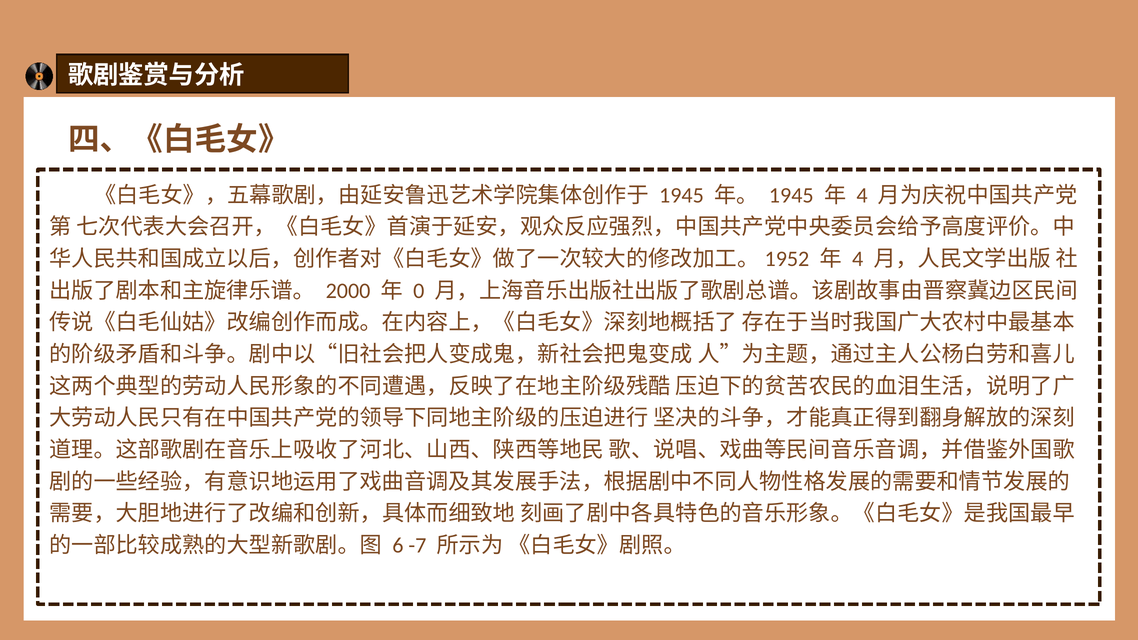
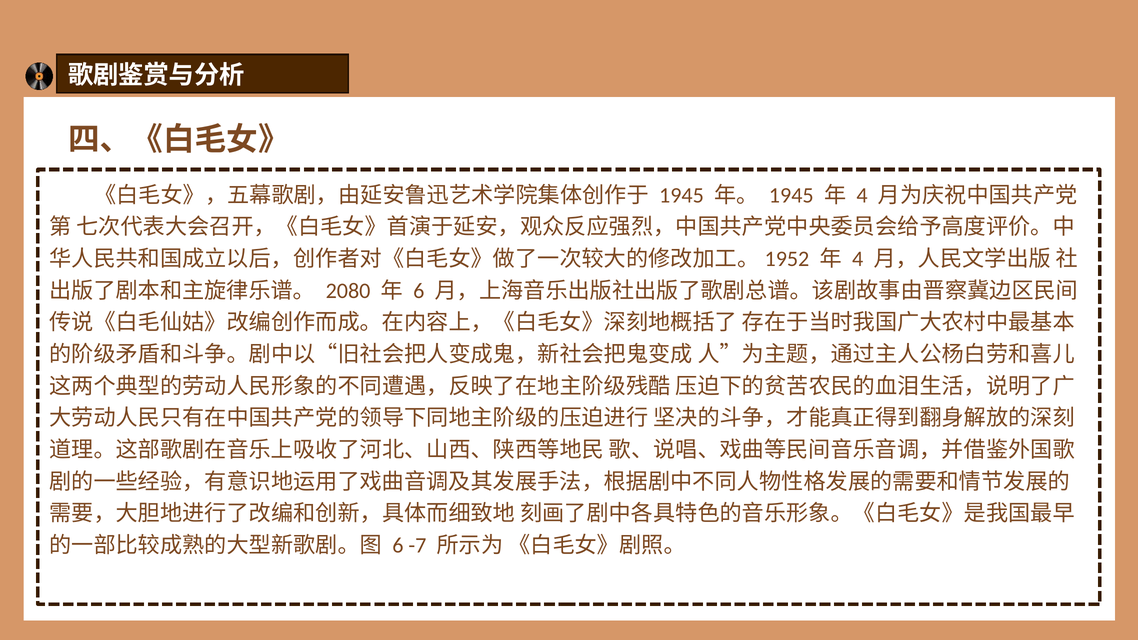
2000: 2000 -> 2080
0 at (419, 291): 0 -> 6
